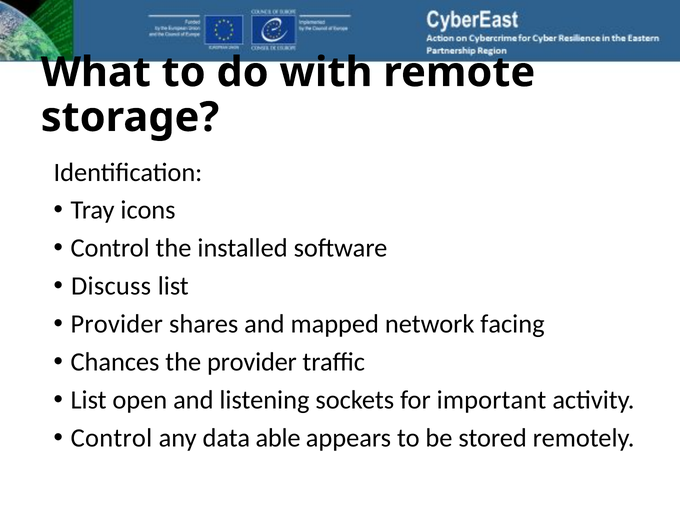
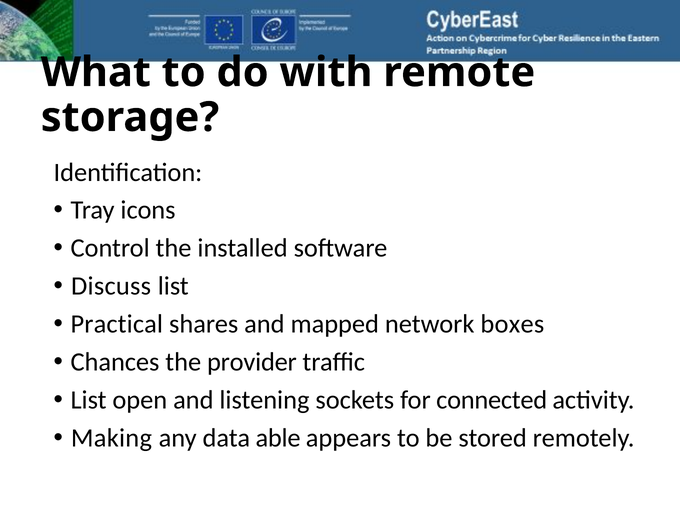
Provider at (117, 324): Provider -> Practical
facing: facing -> boxes
important: important -> connected
Control at (111, 438): Control -> Making
